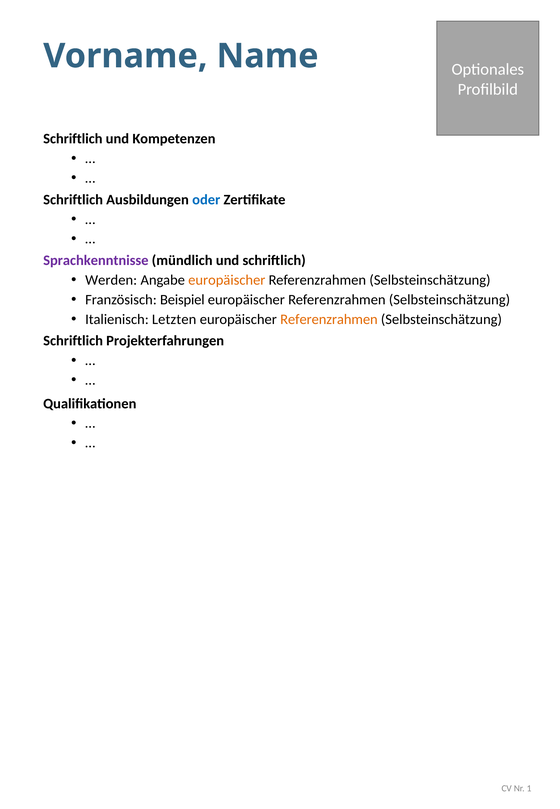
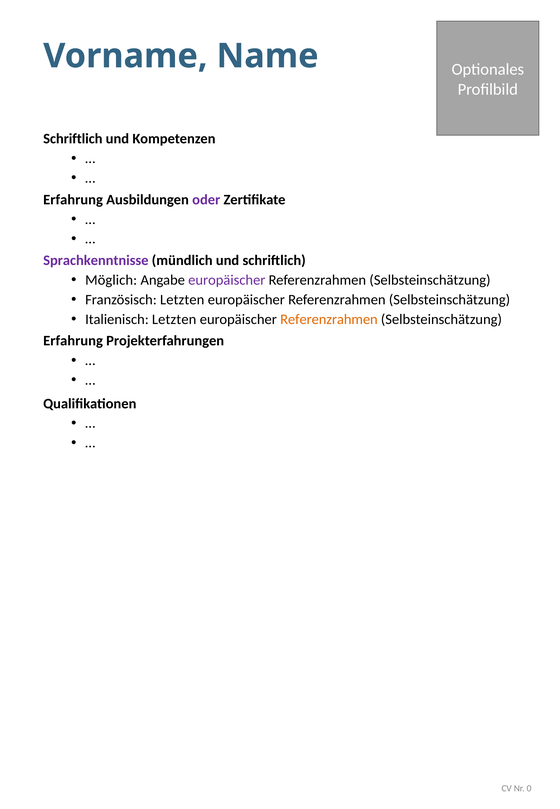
Schriftlich at (73, 200): Schriftlich -> Erfahrung
oder colour: blue -> purple
Werden: Werden -> Möglich
europäischer at (227, 280) colour: orange -> purple
Französisch Beispiel: Beispiel -> Letzten
Schriftlich at (73, 341): Schriftlich -> Erfahrung
1: 1 -> 0
